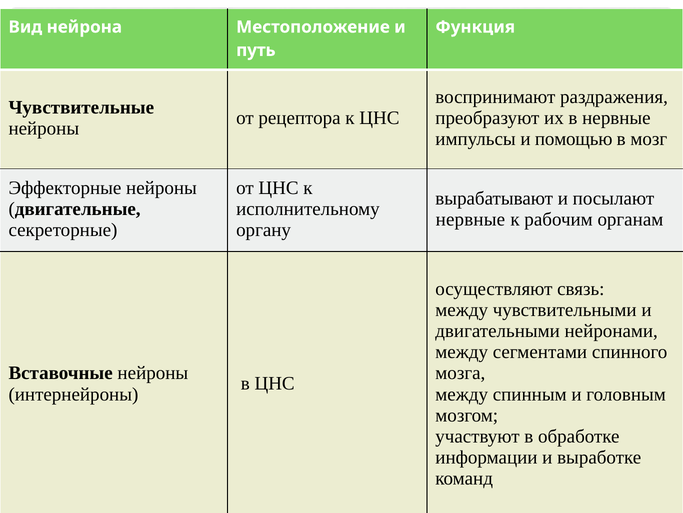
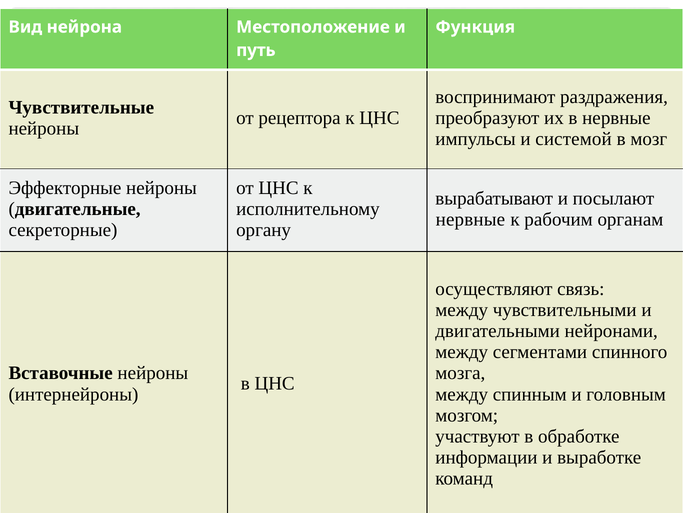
помощью: помощью -> системой
